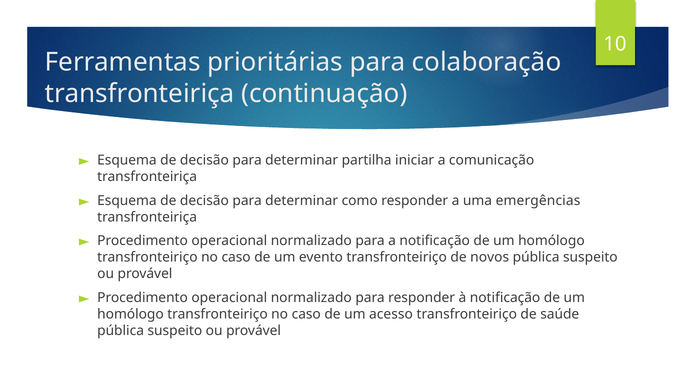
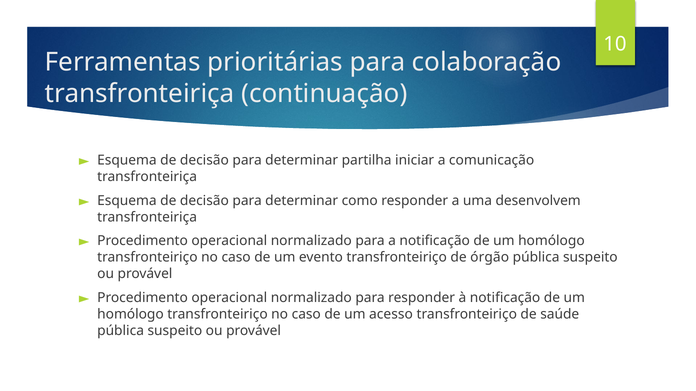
emergências: emergências -> desenvolvem
novos: novos -> órgão
